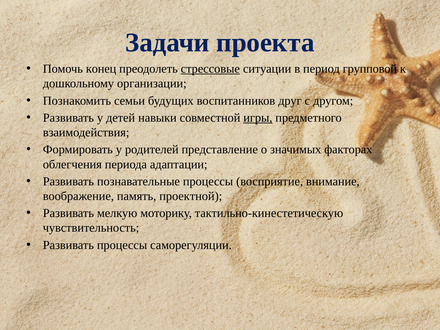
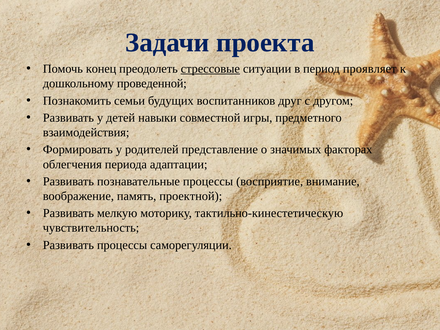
групповой: групповой -> проявляет
организации: организации -> проведенной
игры underline: present -> none
